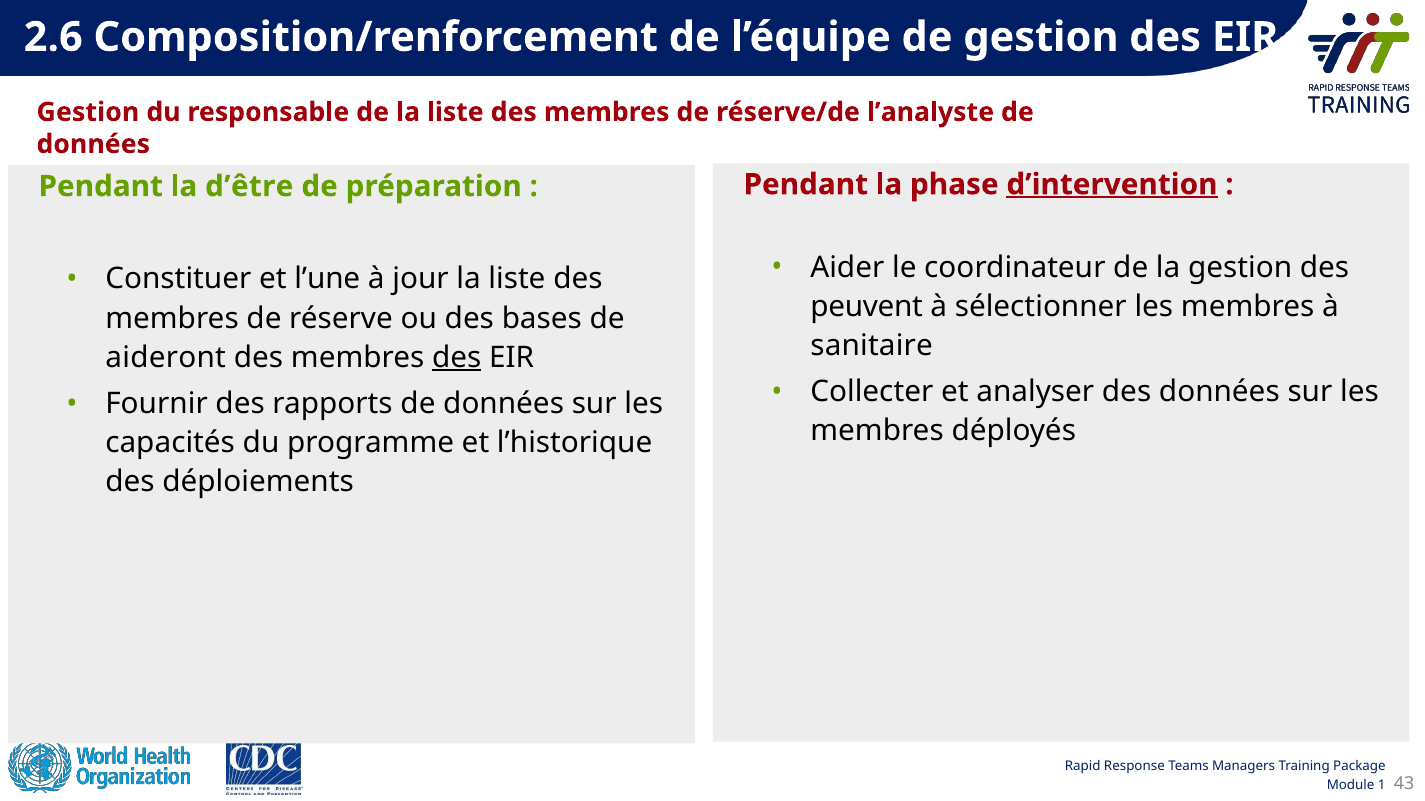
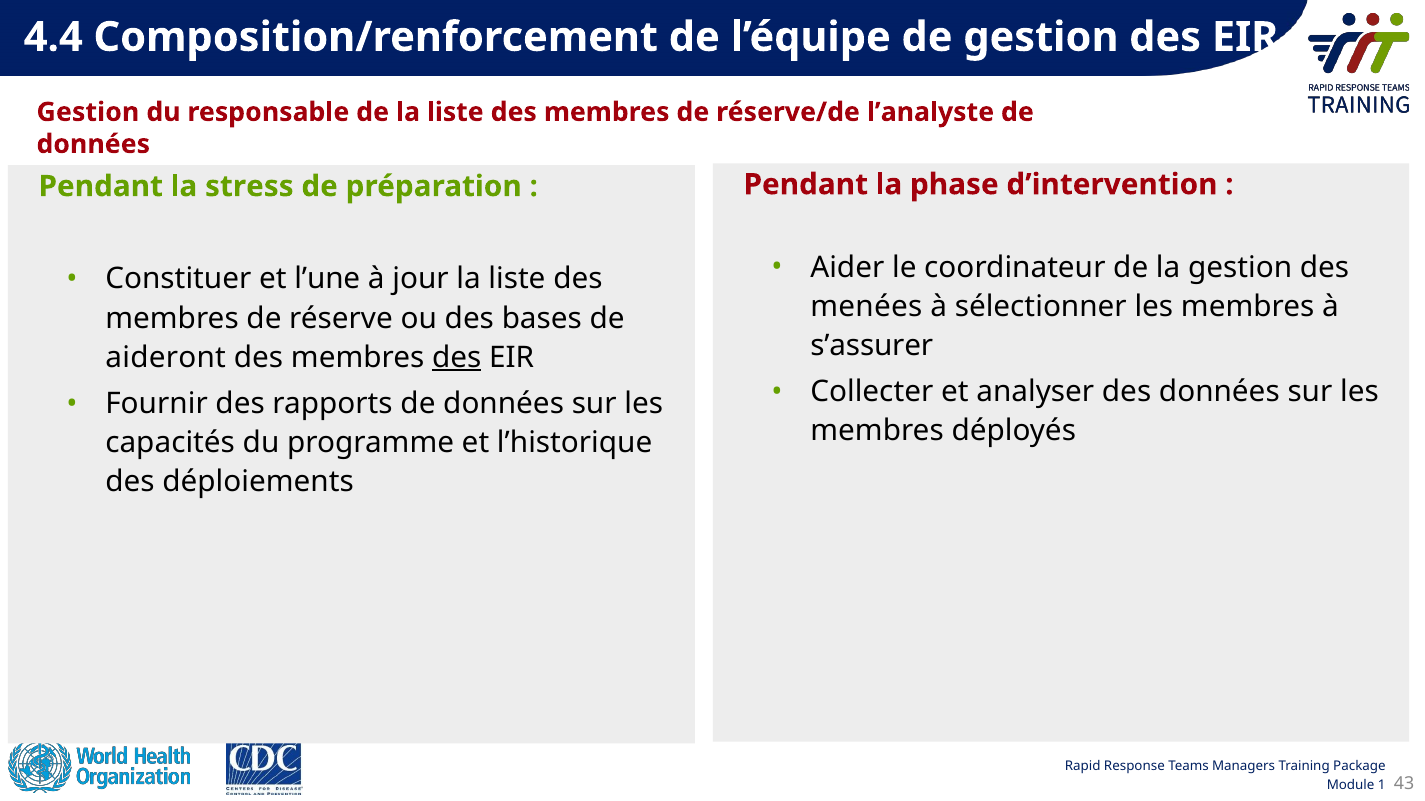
2.6: 2.6 -> 4.4
d’intervention underline: present -> none
dʼêtre: dʼêtre -> stress
peuvent: peuvent -> menées
sanitaire: sanitaire -> sʼassurer
